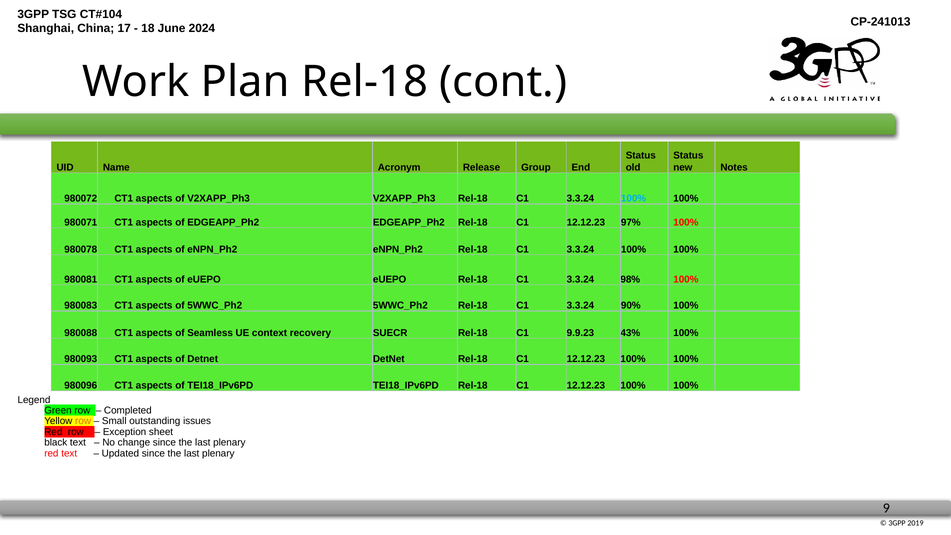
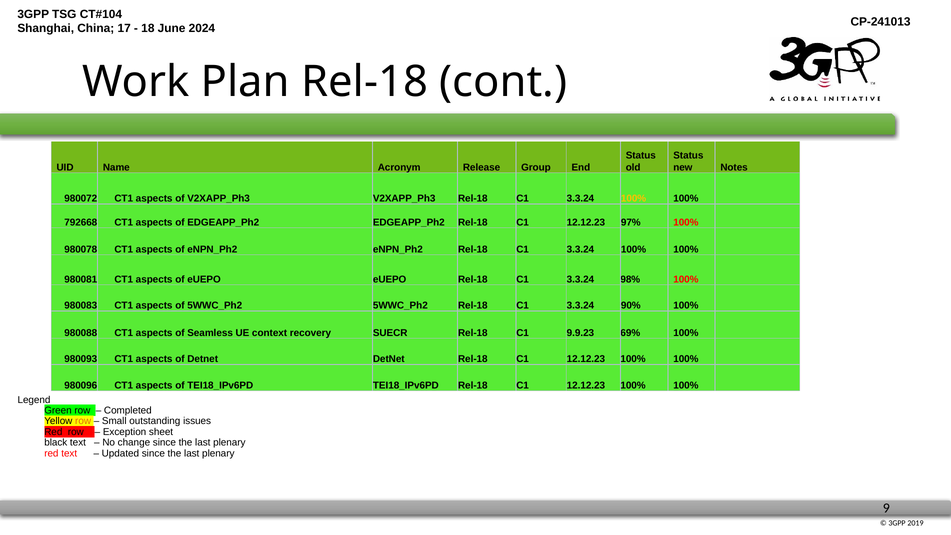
100% at (634, 198) colour: light blue -> yellow
980071: 980071 -> 792668
43%: 43% -> 69%
